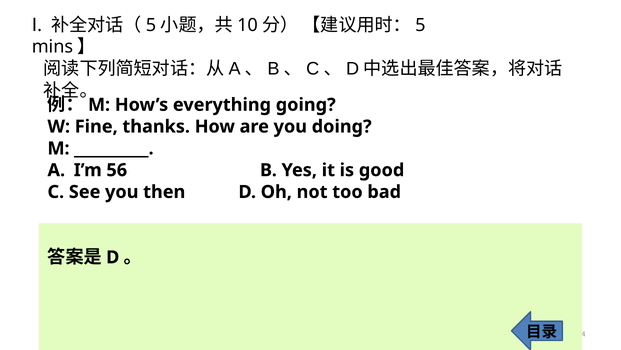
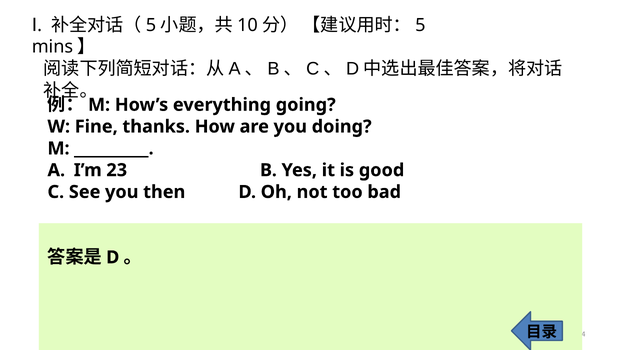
56: 56 -> 23
